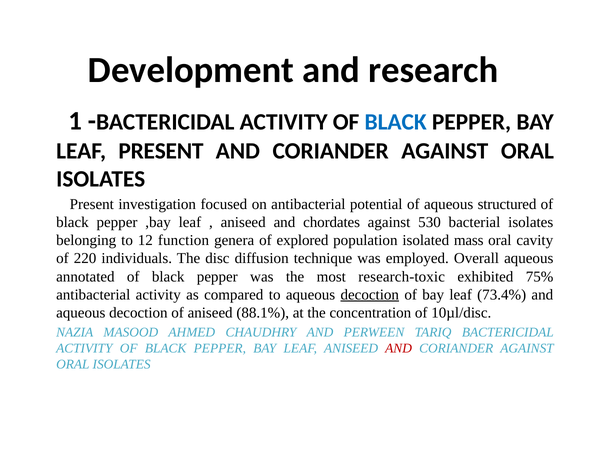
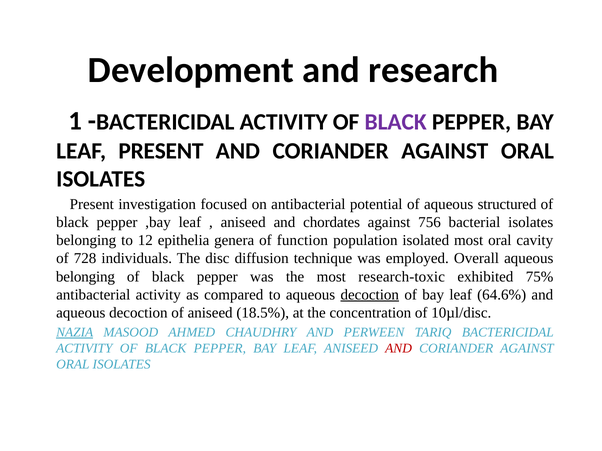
BLACK at (396, 122) colour: blue -> purple
530: 530 -> 756
function: function -> epithelia
explored: explored -> function
isolated mass: mass -> most
220: 220 -> 728
annotated at (85, 277): annotated -> belonging
73.4%: 73.4% -> 64.6%
88.1%: 88.1% -> 18.5%
NAZIA underline: none -> present
